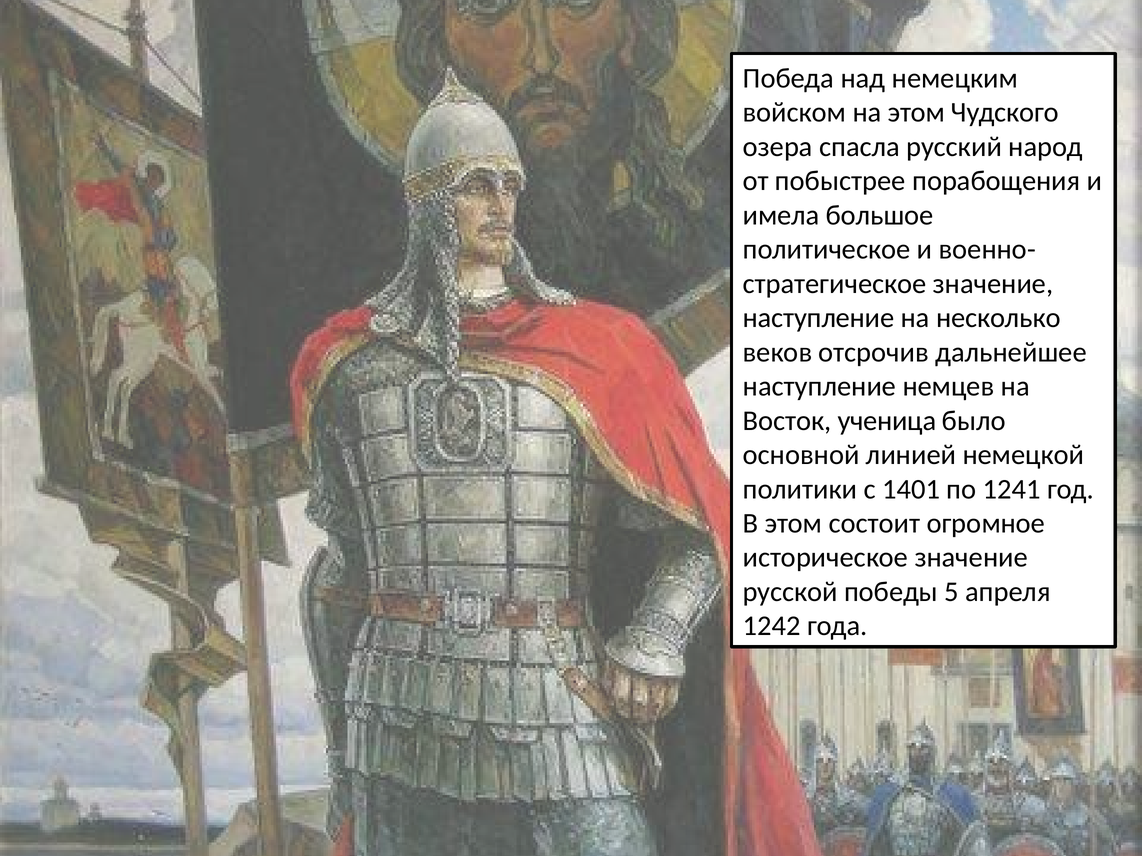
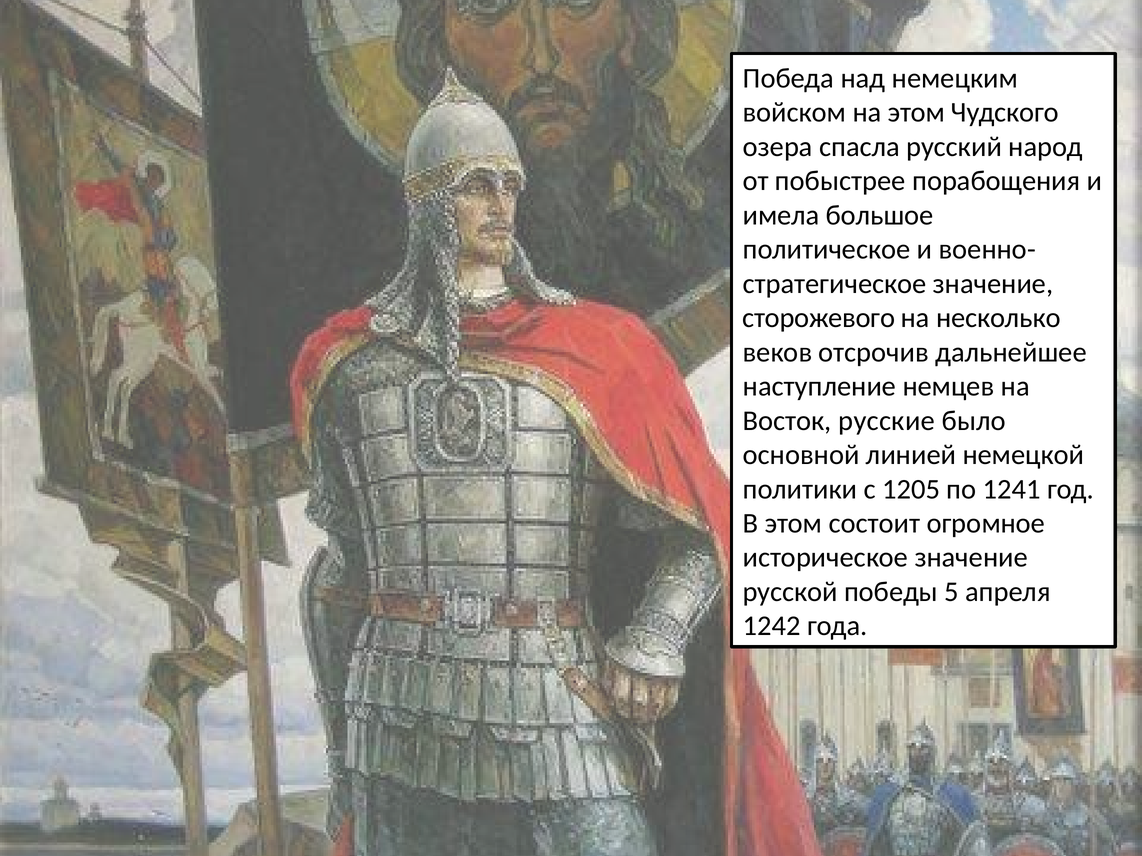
наступление at (819, 318): наступление -> сторожевого
ученица: ученица -> русские
1401: 1401 -> 1205
